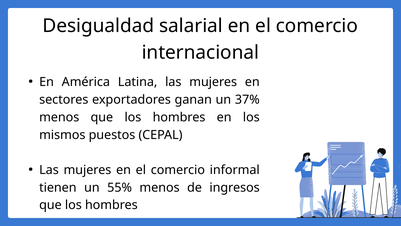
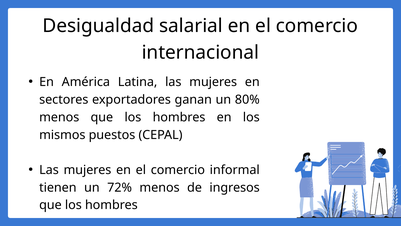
37%: 37% -> 80%
55%: 55% -> 72%
